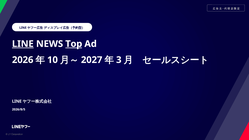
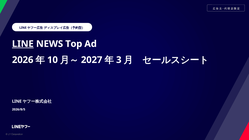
Top underline: present -> none
